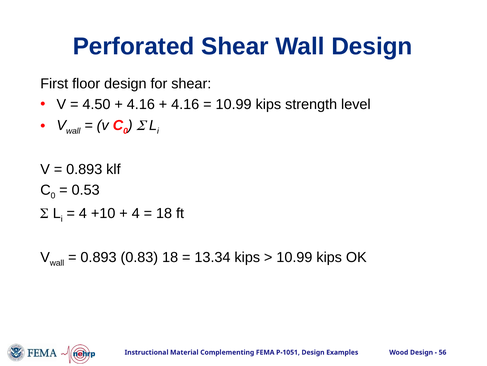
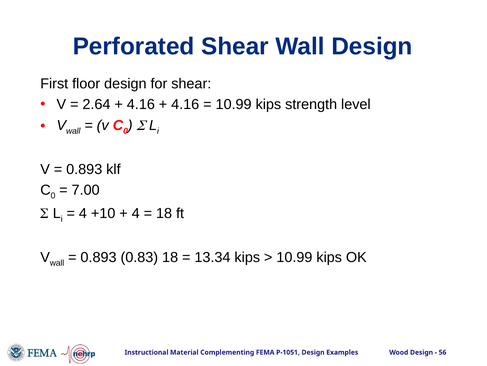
4.50: 4.50 -> 2.64
0.53: 0.53 -> 7.00
